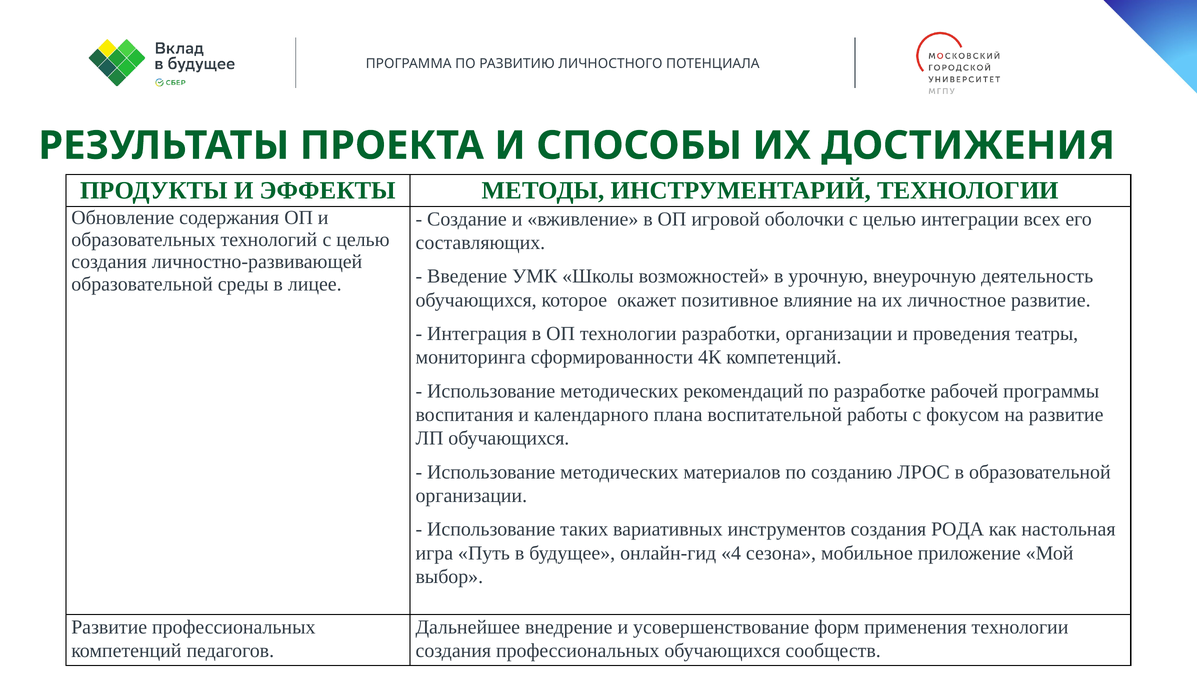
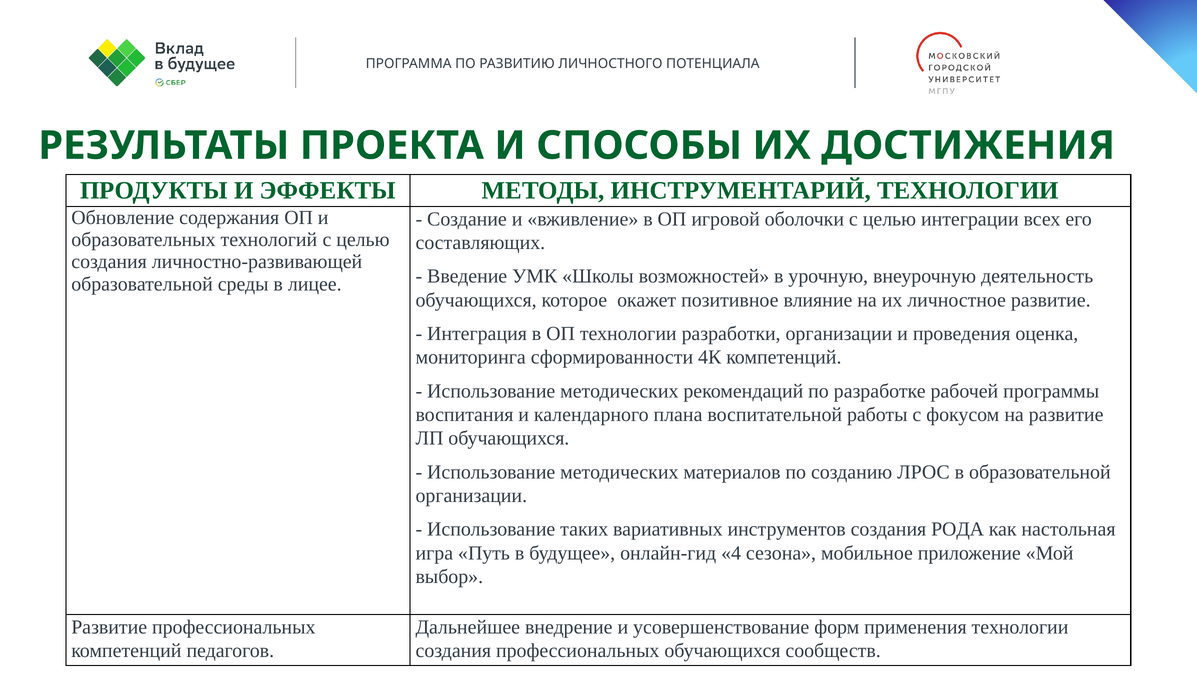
театры: театры -> оценка
